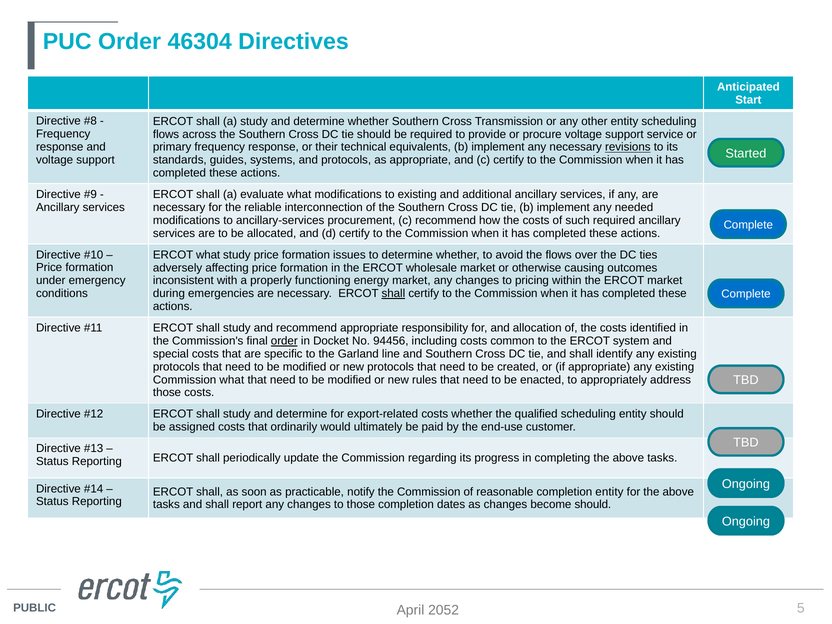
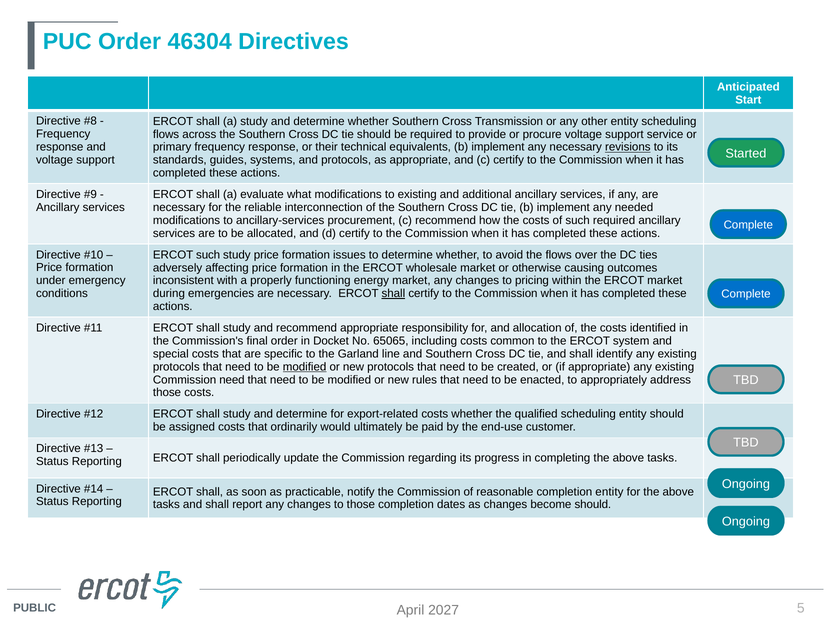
ERCOT what: what -> such
order at (284, 341) underline: present -> none
94456: 94456 -> 65065
modified at (305, 367) underline: none -> present
Commission what: what -> need
2052: 2052 -> 2027
